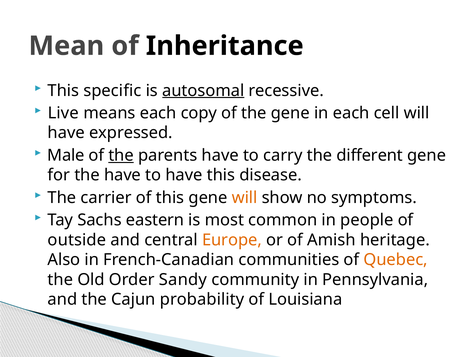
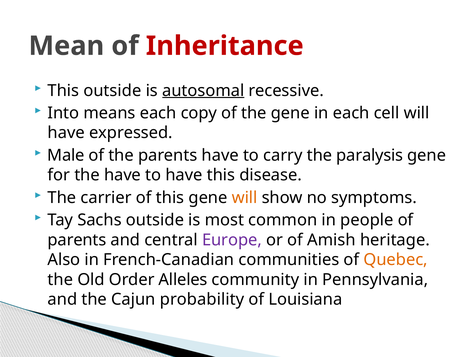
Inheritance colour: black -> red
This specific: specific -> outside
Live: Live -> Into
the at (121, 155) underline: present -> none
different: different -> paralysis
Sachs eastern: eastern -> outside
outside at (77, 240): outside -> parents
Europe colour: orange -> purple
Sandy: Sandy -> Alleles
